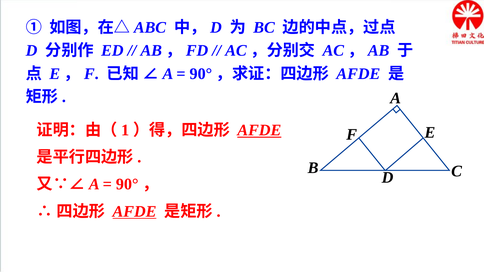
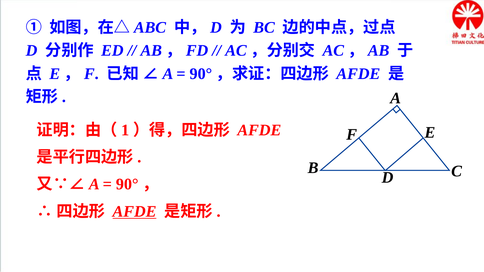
AFDE at (259, 130) underline: present -> none
